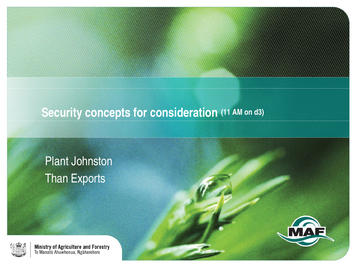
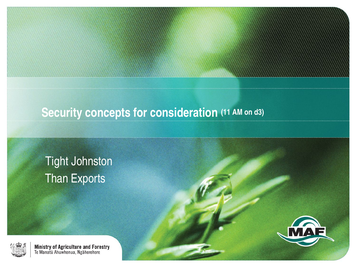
Plant: Plant -> Tight
